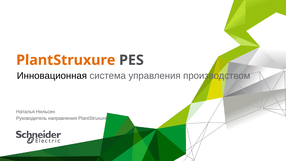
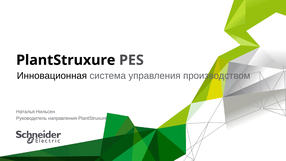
PlantStruxure at (66, 60) colour: orange -> black
